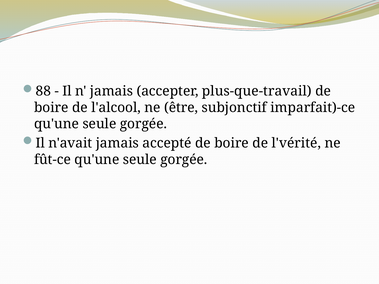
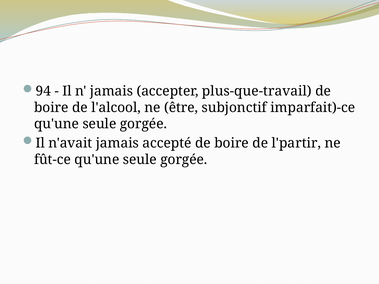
88: 88 -> 94
l'vérité: l'vérité -> l'partir
